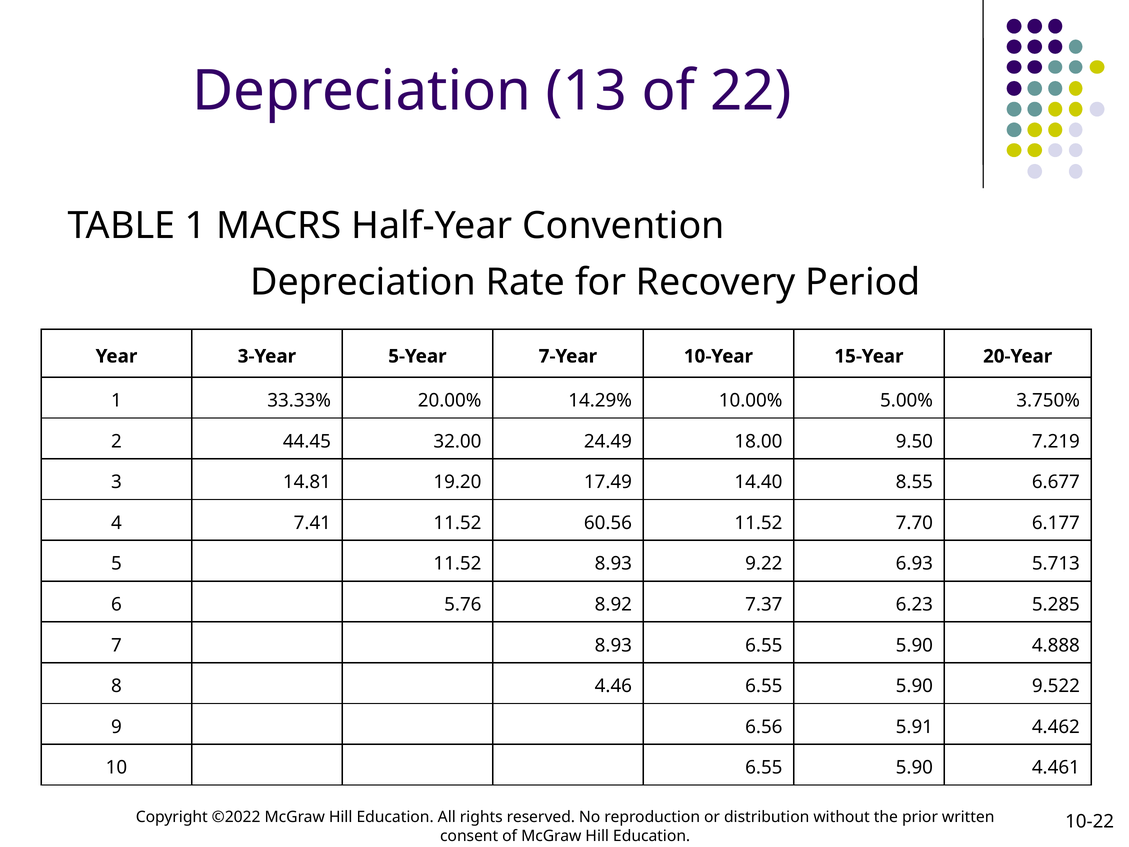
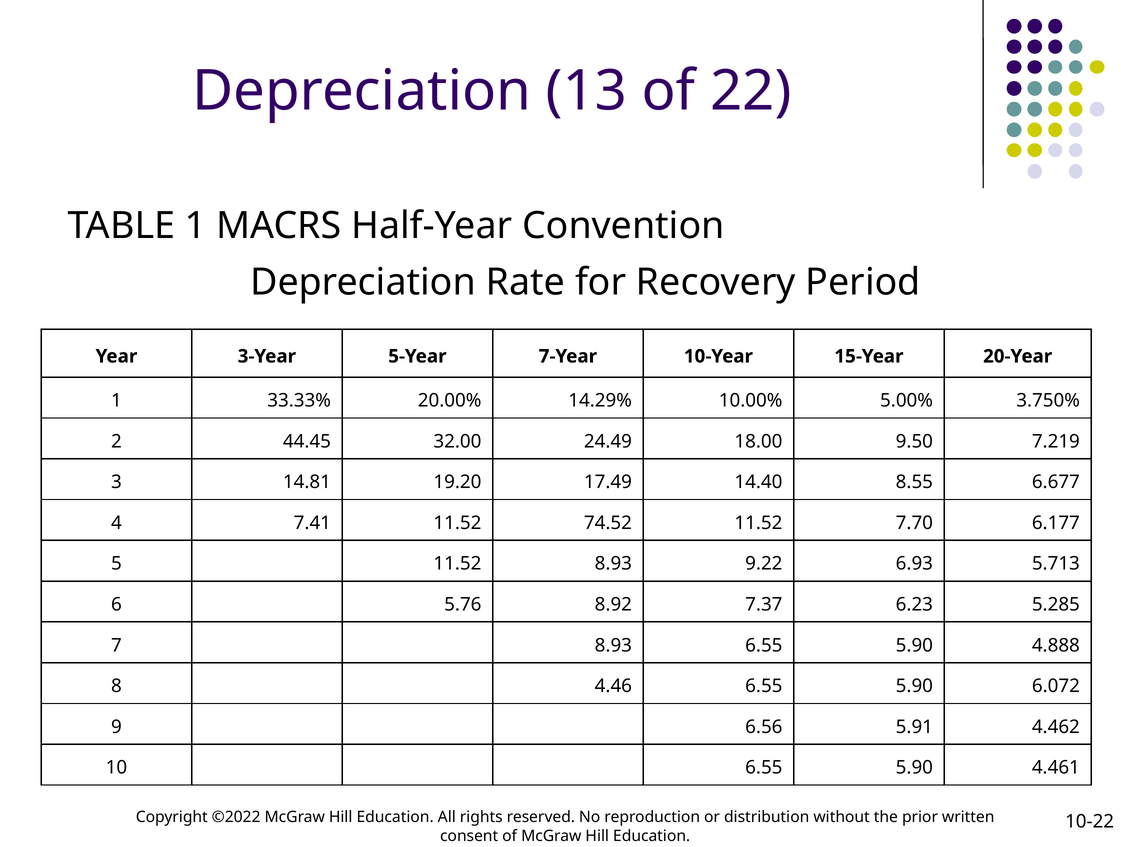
60.56: 60.56 -> 74.52
9.522: 9.522 -> 6.072
